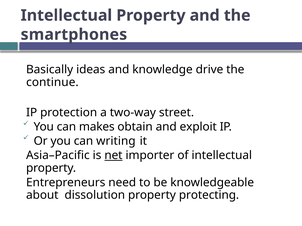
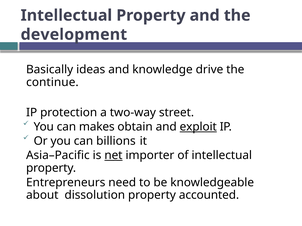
smartphones: smartphones -> development
exploit underline: none -> present
writing: writing -> billions
protecting: protecting -> accounted
